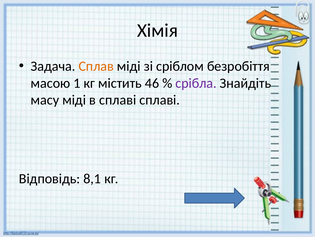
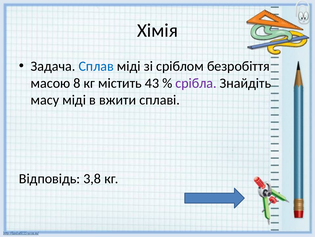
Сплав colour: orange -> blue
1: 1 -> 8
46: 46 -> 43
в сплаві: сплаві -> вжити
8,1: 8,1 -> 3,8
